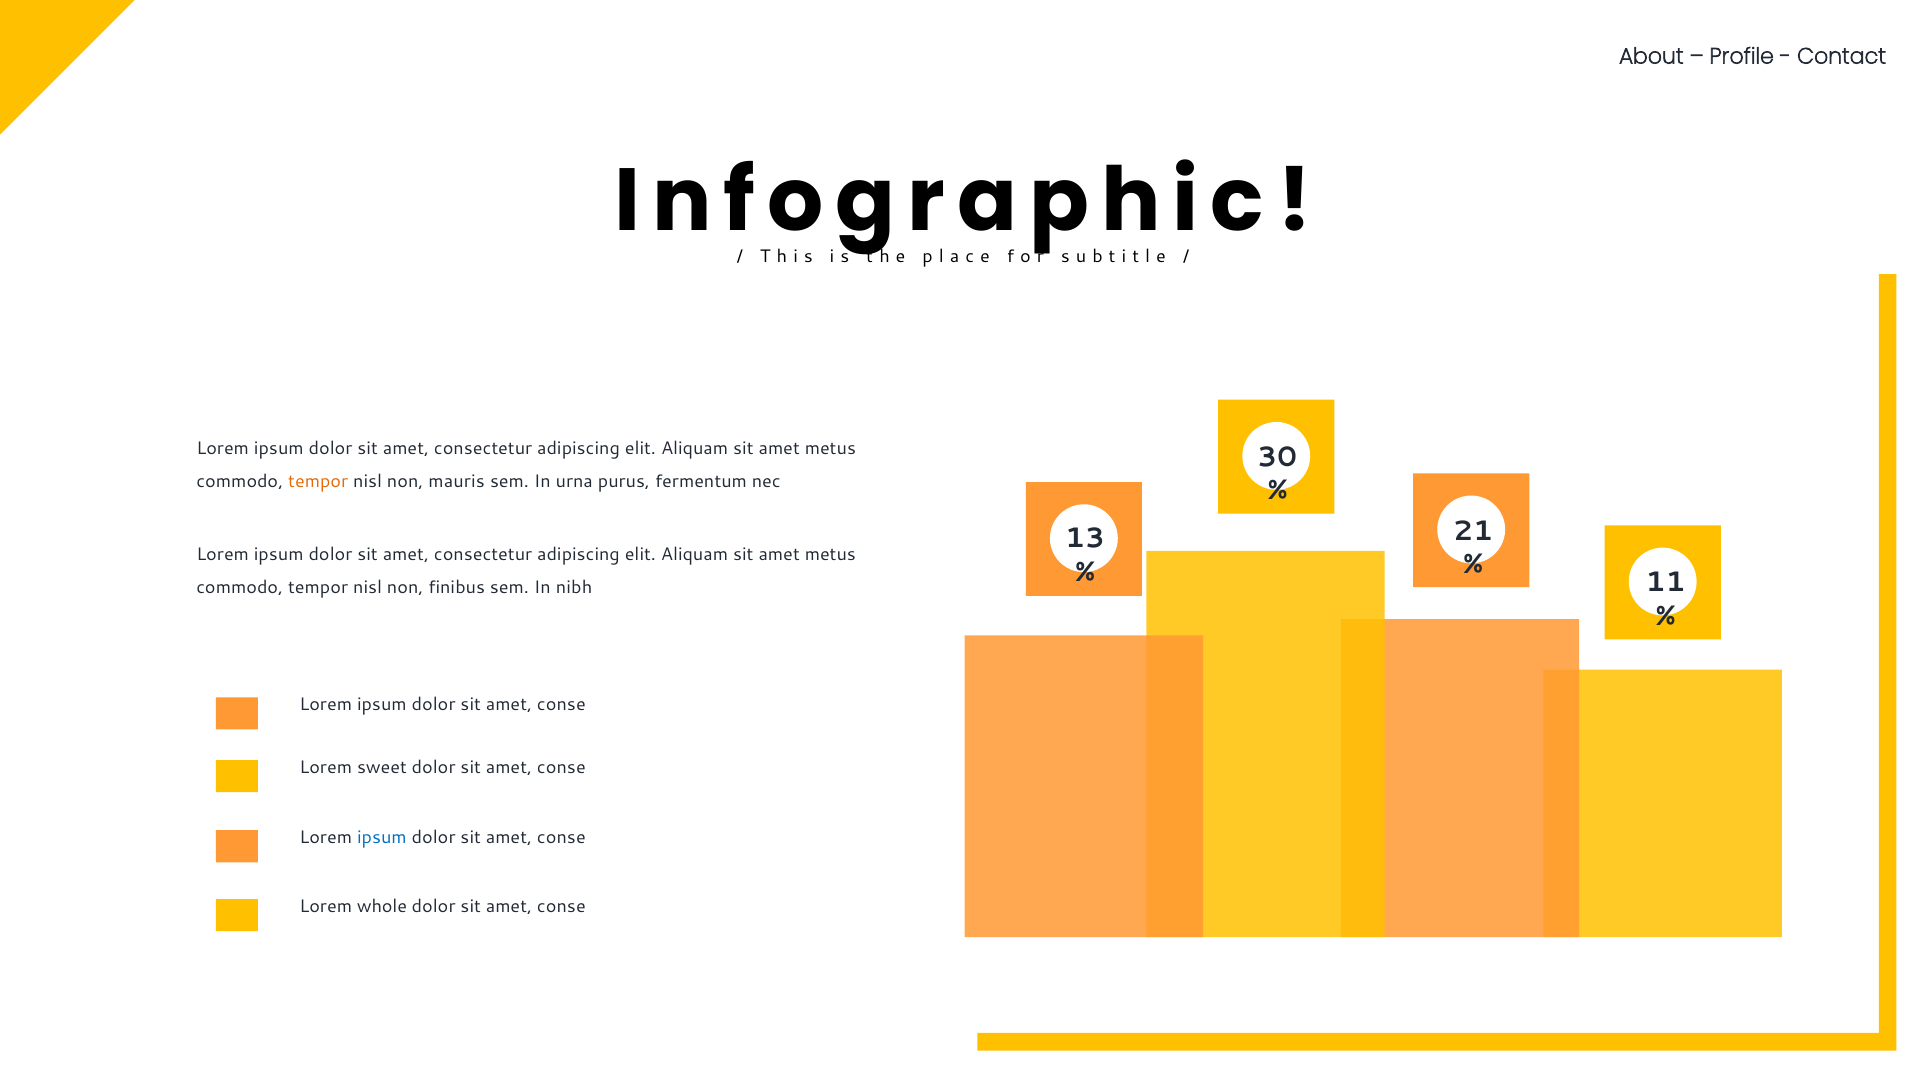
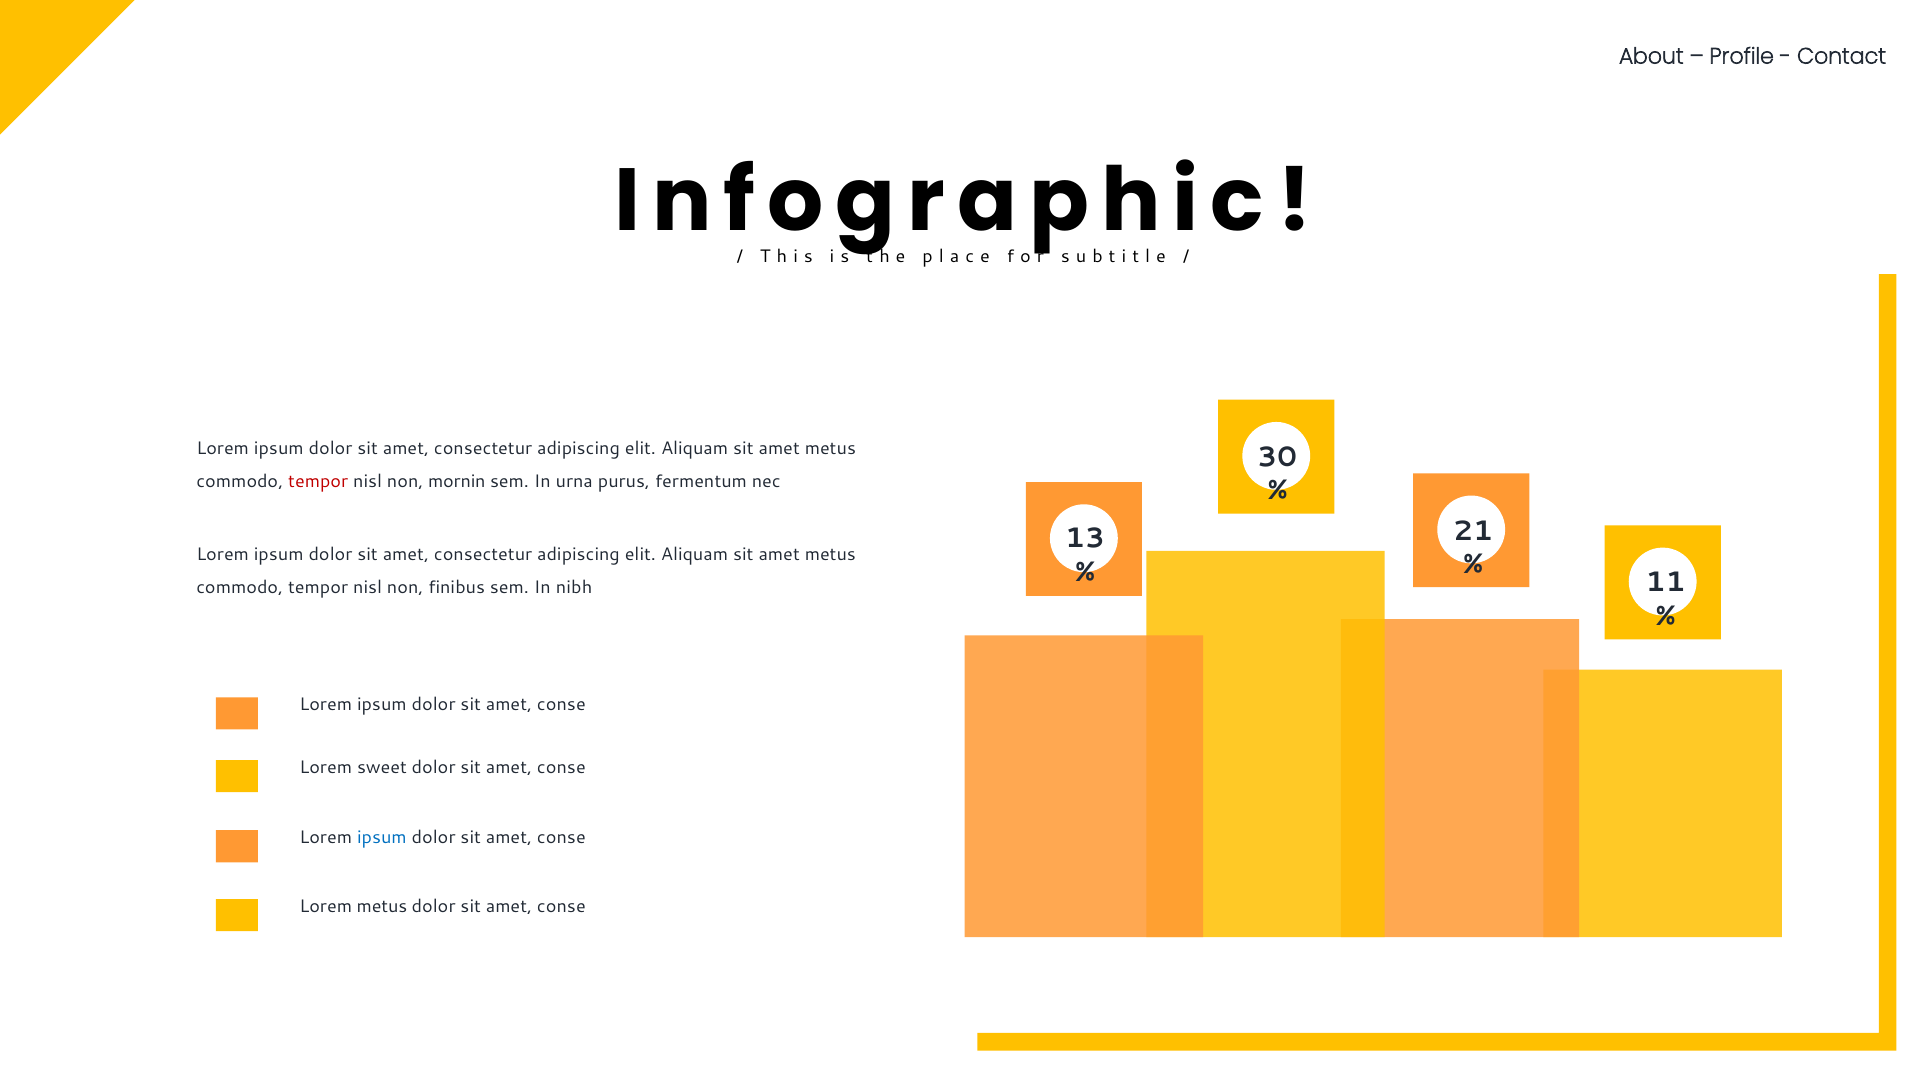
tempor at (318, 482) colour: orange -> red
mauris: mauris -> mornin
Lorem whole: whole -> metus
